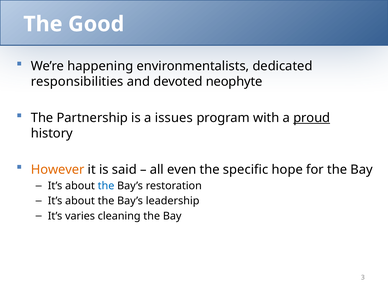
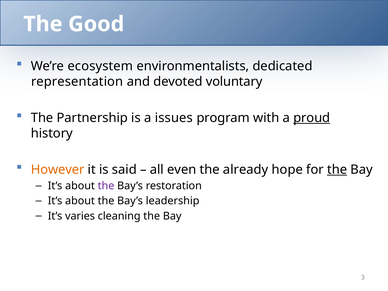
happening: happening -> ecosystem
responsibilities: responsibilities -> representation
neophyte: neophyte -> voluntary
specific: specific -> already
the at (337, 170) underline: none -> present
the at (106, 186) colour: blue -> purple
